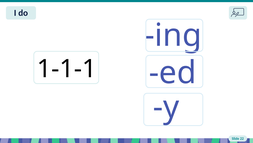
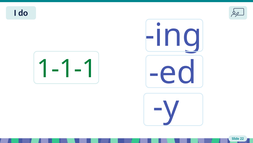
1-1-1 colour: black -> green
